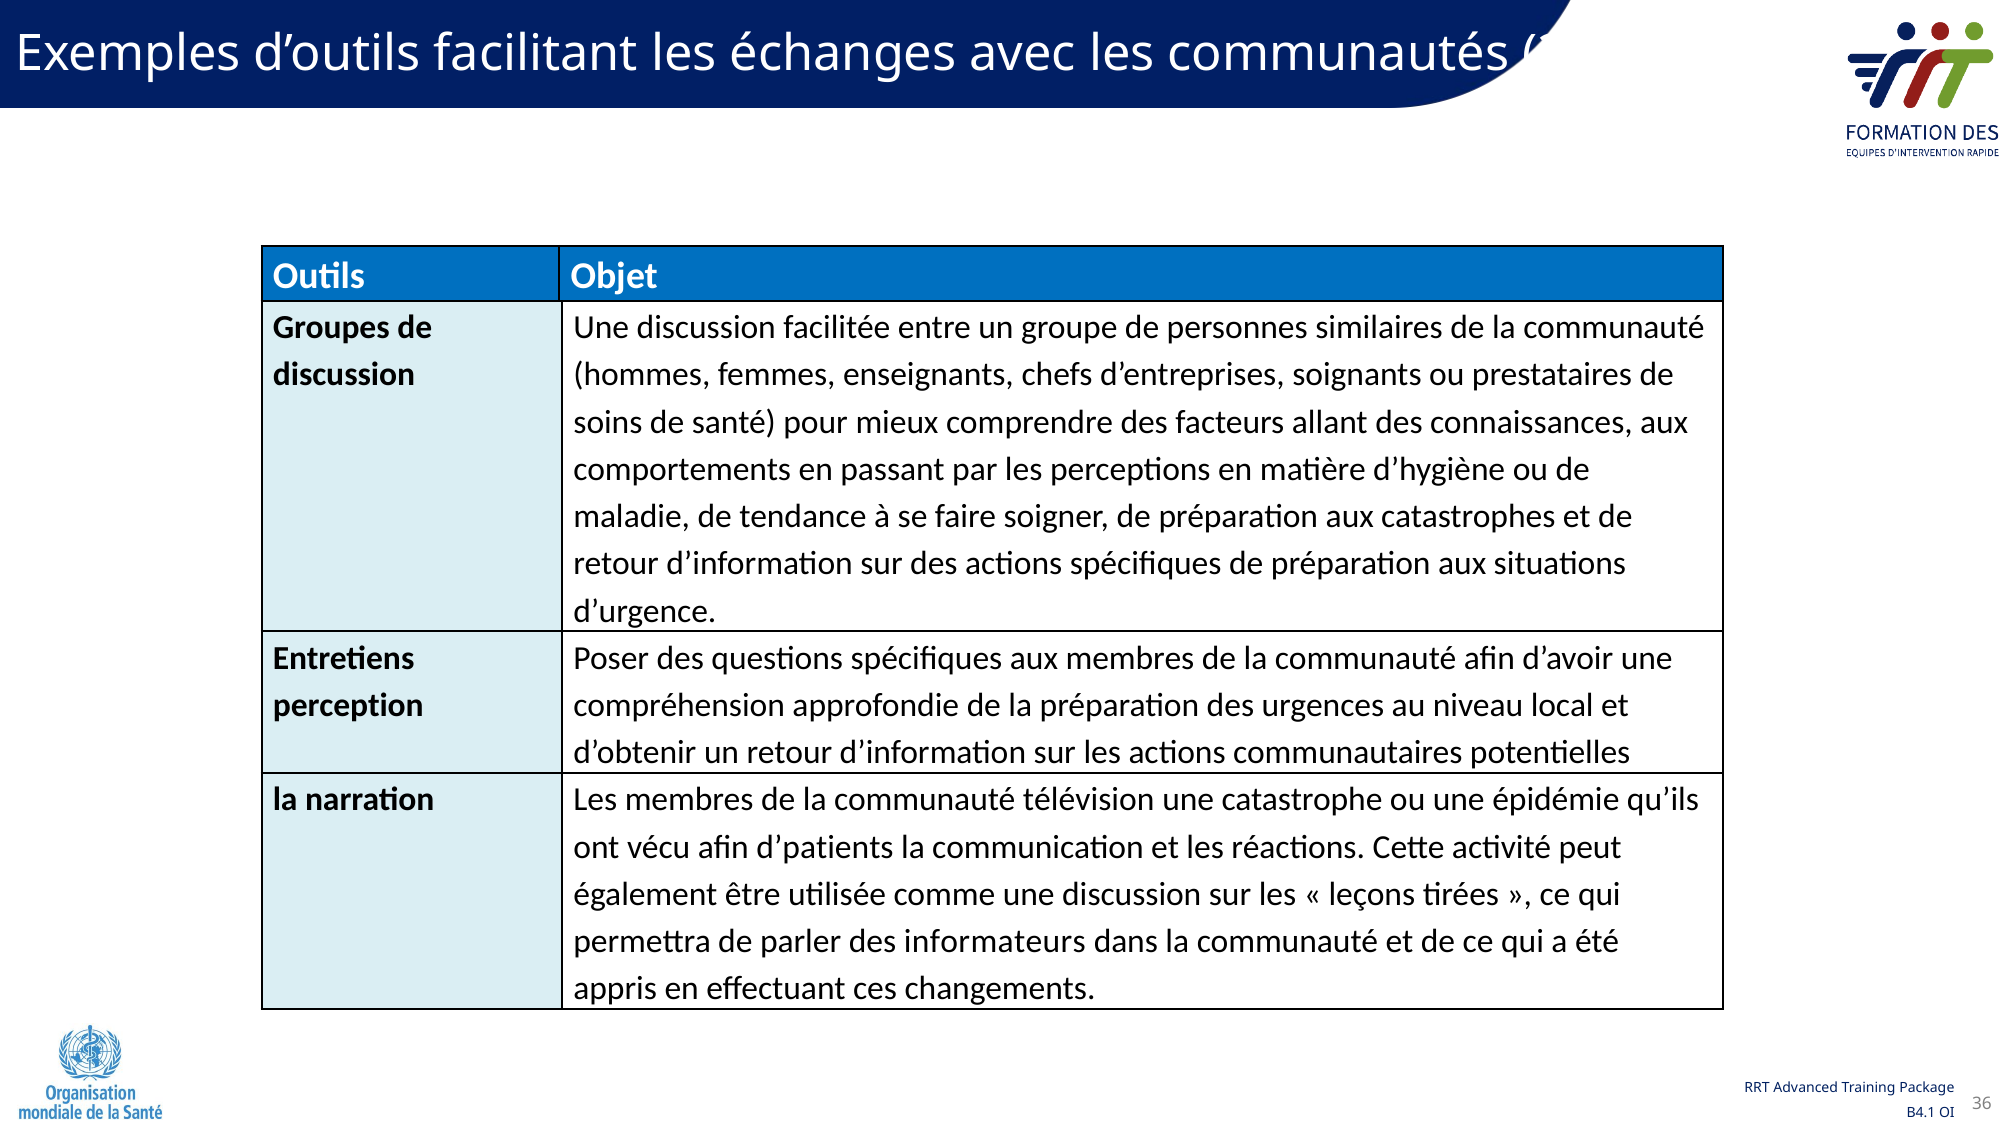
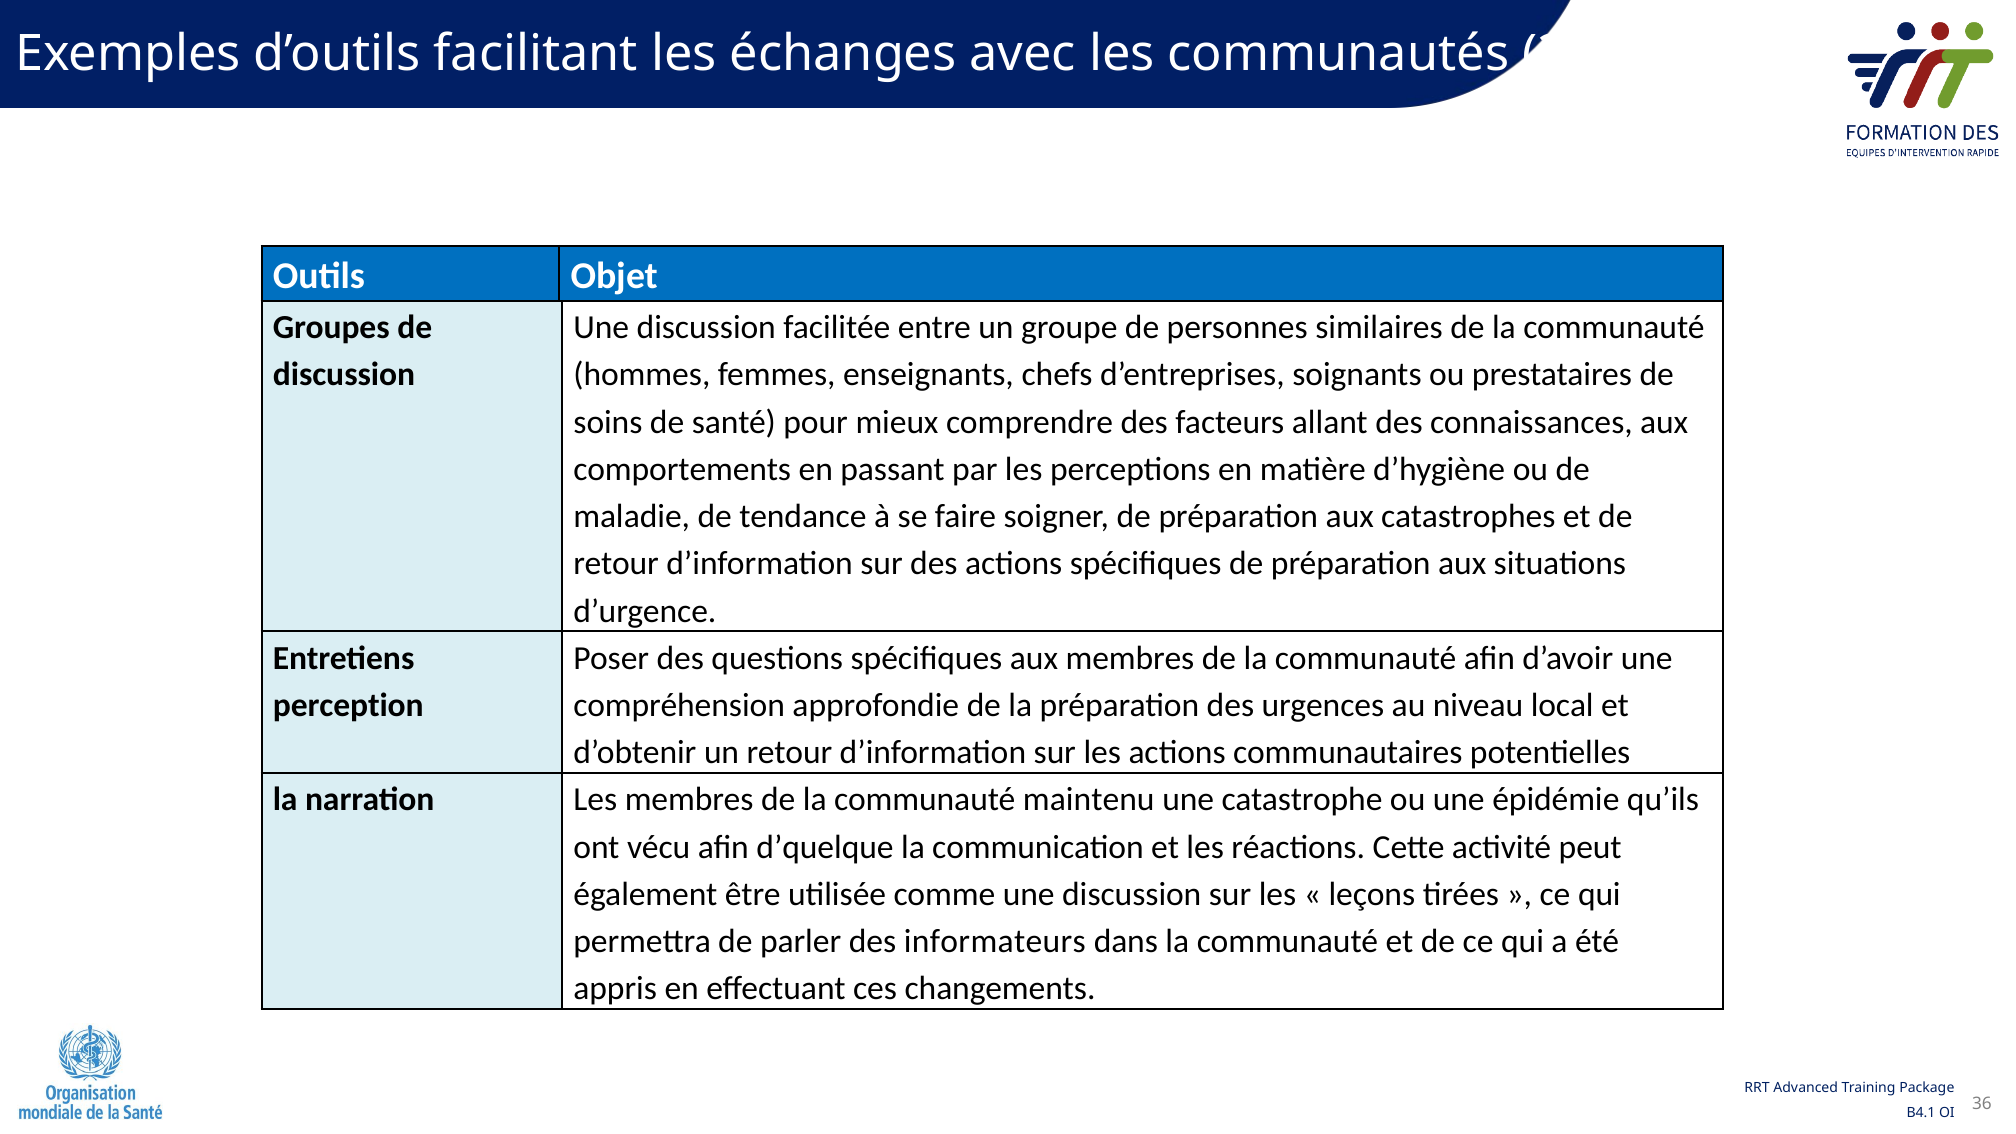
télévision: télévision -> maintenu
d’patients: d’patients -> d’quelque
